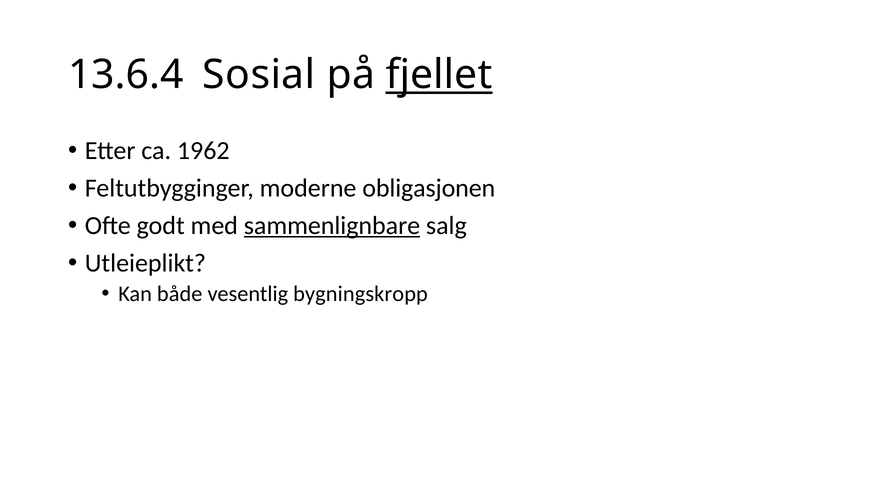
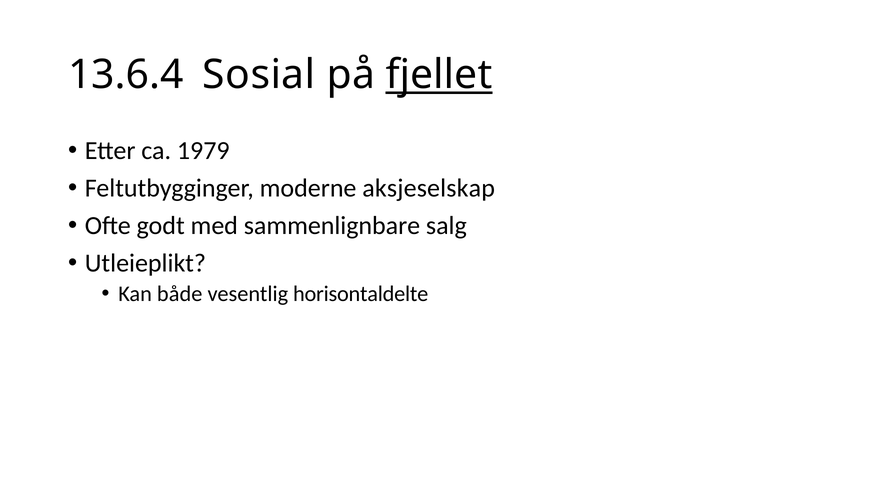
1962: 1962 -> 1979
obligasjonen: obligasjonen -> aksjeselskap
sammenlignbare underline: present -> none
bygningskropp: bygningskropp -> horisontaldelte
